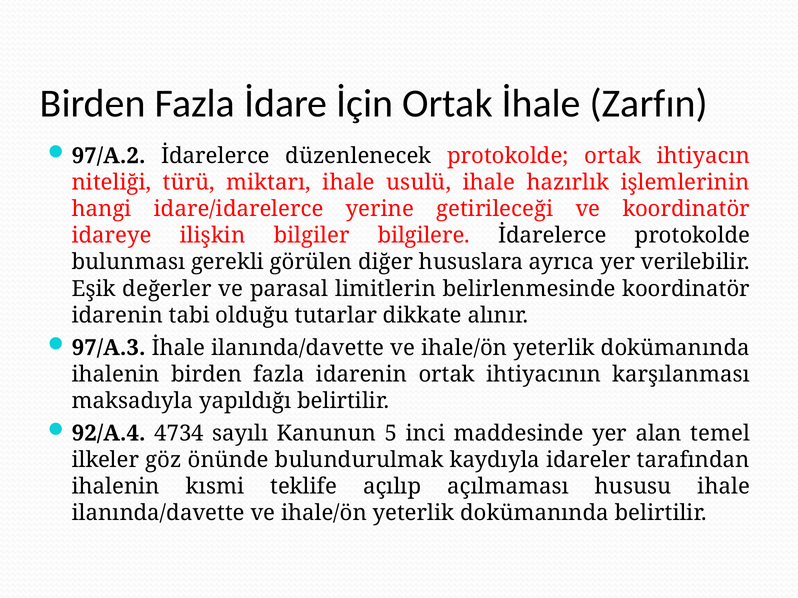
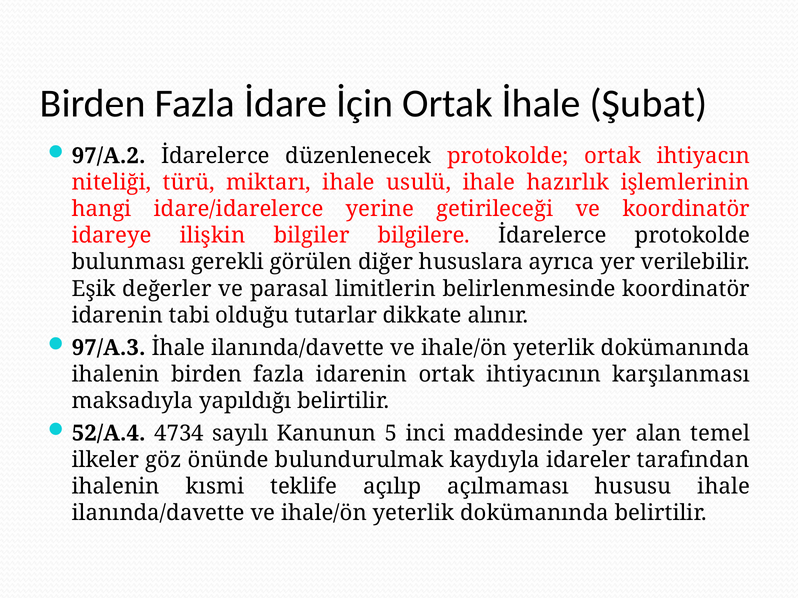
Zarfın: Zarfın -> Şubat
92/A.4: 92/A.4 -> 52/A.4
